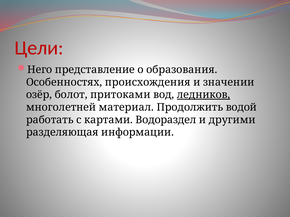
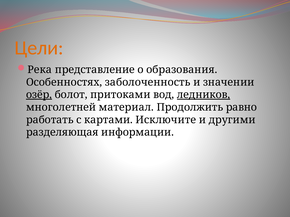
Цели colour: red -> orange
Него: Него -> Река
происхождения: происхождения -> заболоченность
озёр underline: none -> present
водой: водой -> равно
Водораздел: Водораздел -> Исключите
